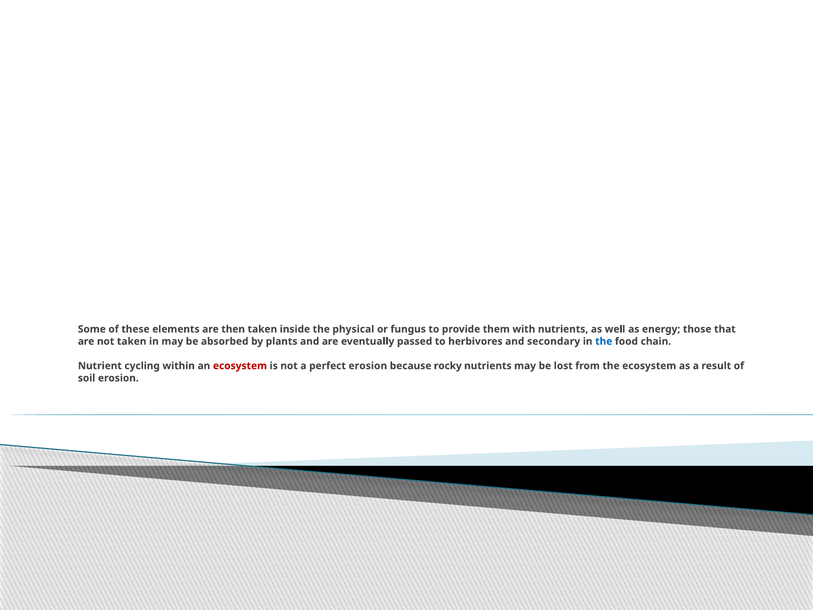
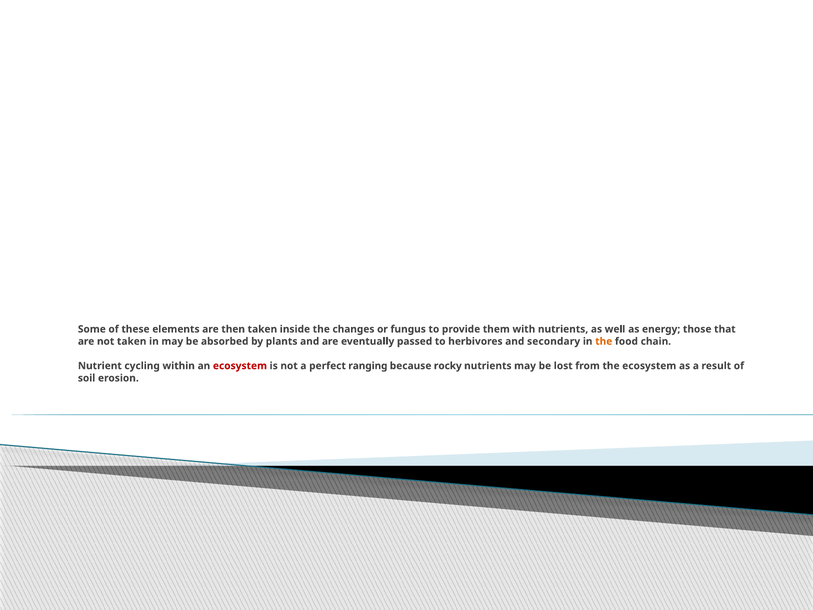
physical: physical -> changes
the at (604, 341) colour: blue -> orange
perfect erosion: erosion -> ranging
